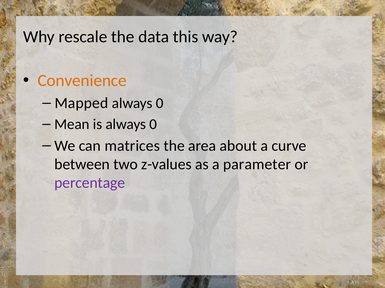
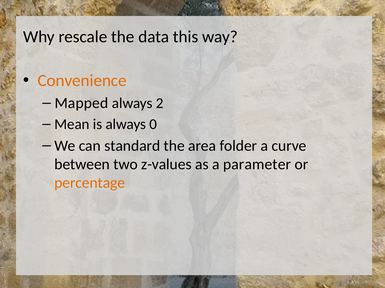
0 at (160, 104): 0 -> 2
matrices: matrices -> standard
about: about -> folder
percentage colour: purple -> orange
